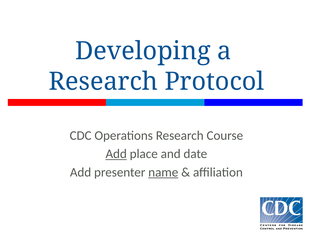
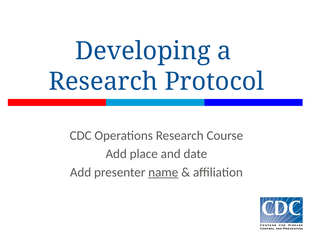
Add at (116, 154) underline: present -> none
